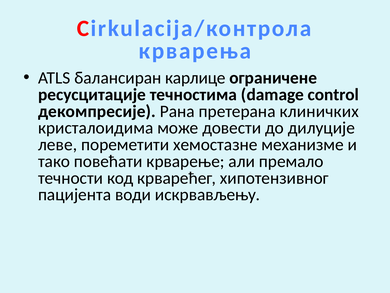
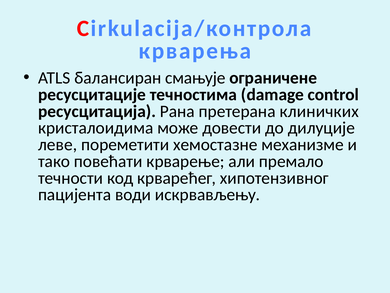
карлице: карлице -> смањује
декомпресије: декомпресије -> ресусцитација
